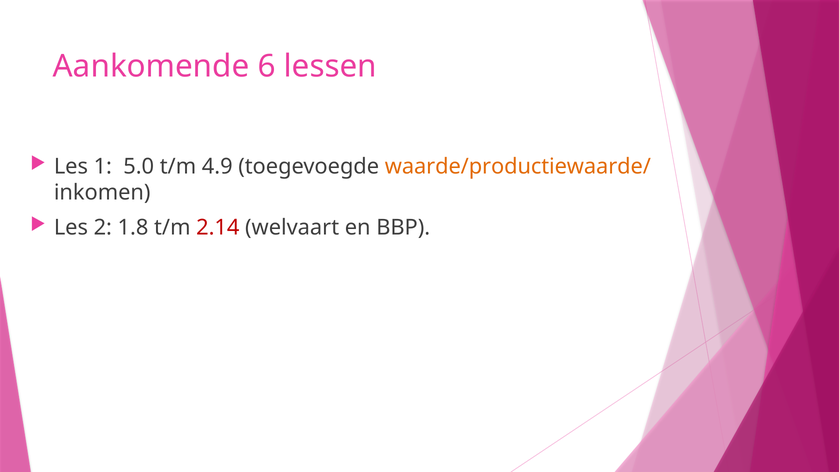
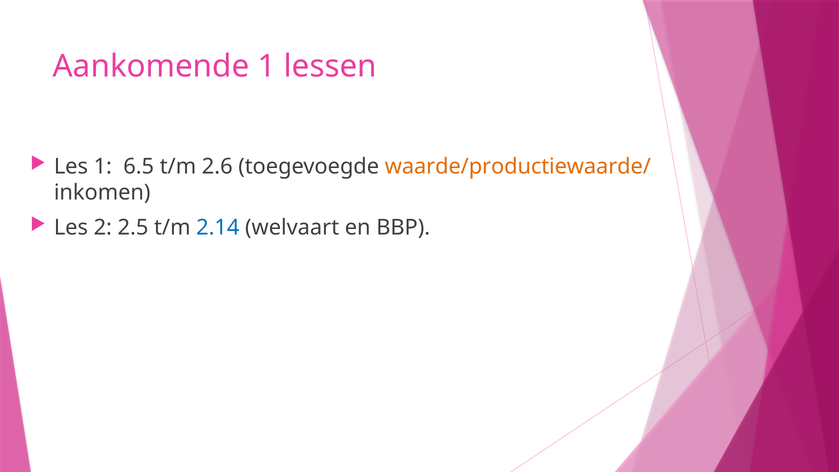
Aankomende 6: 6 -> 1
5.0: 5.0 -> 6.5
4.9: 4.9 -> 2.6
1.8: 1.8 -> 2.5
2.14 colour: red -> blue
